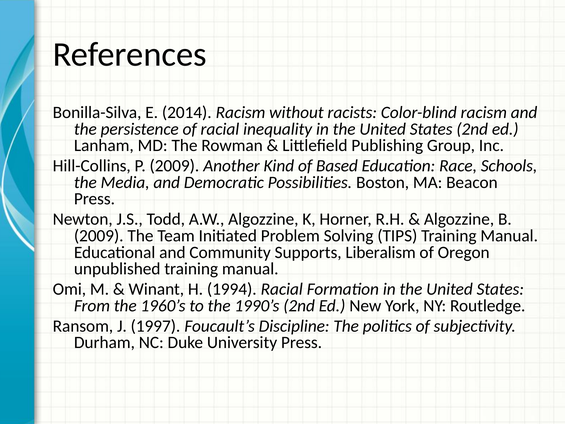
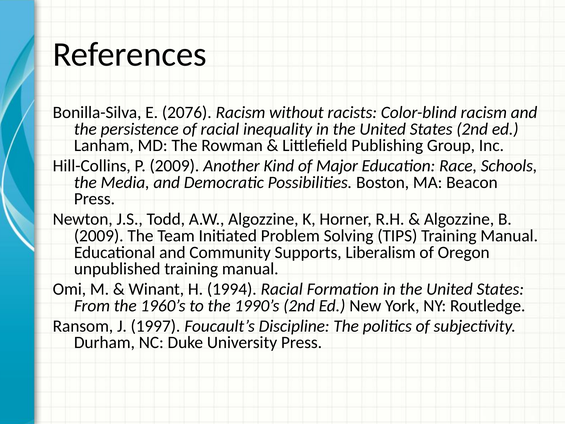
2014: 2014 -> 2076
Based: Based -> Major
